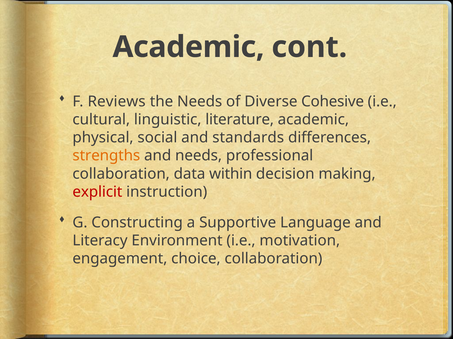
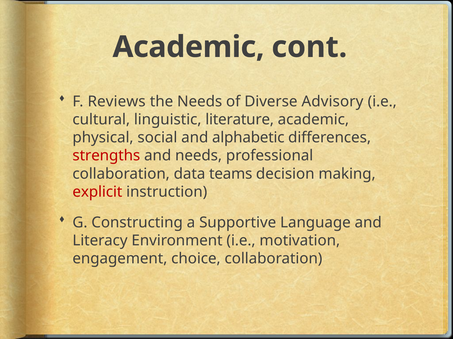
Cohesive: Cohesive -> Advisory
standards: standards -> alphabetic
strengths colour: orange -> red
within: within -> teams
